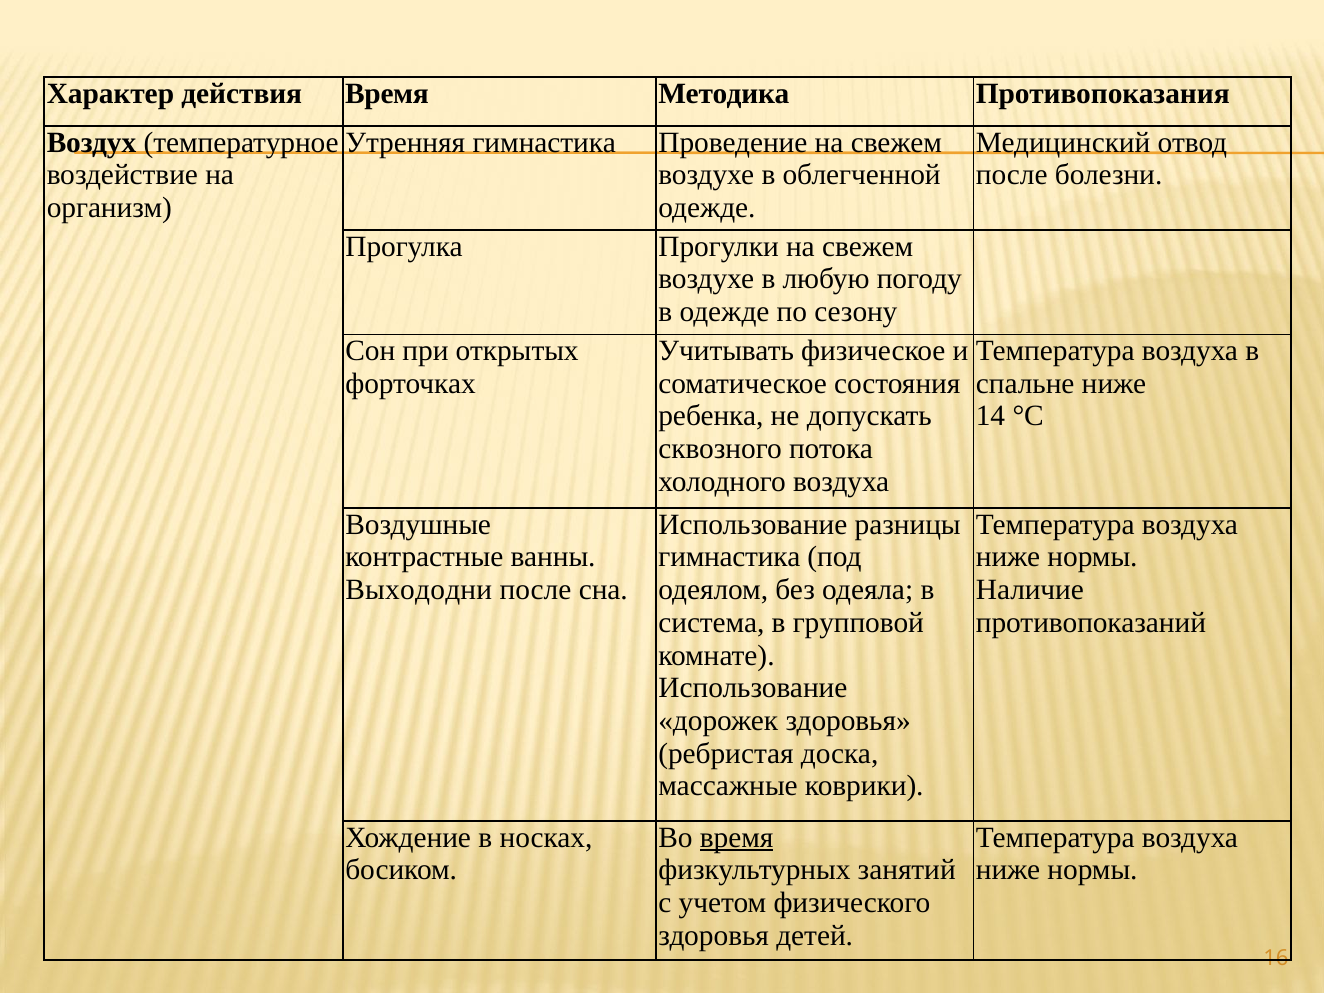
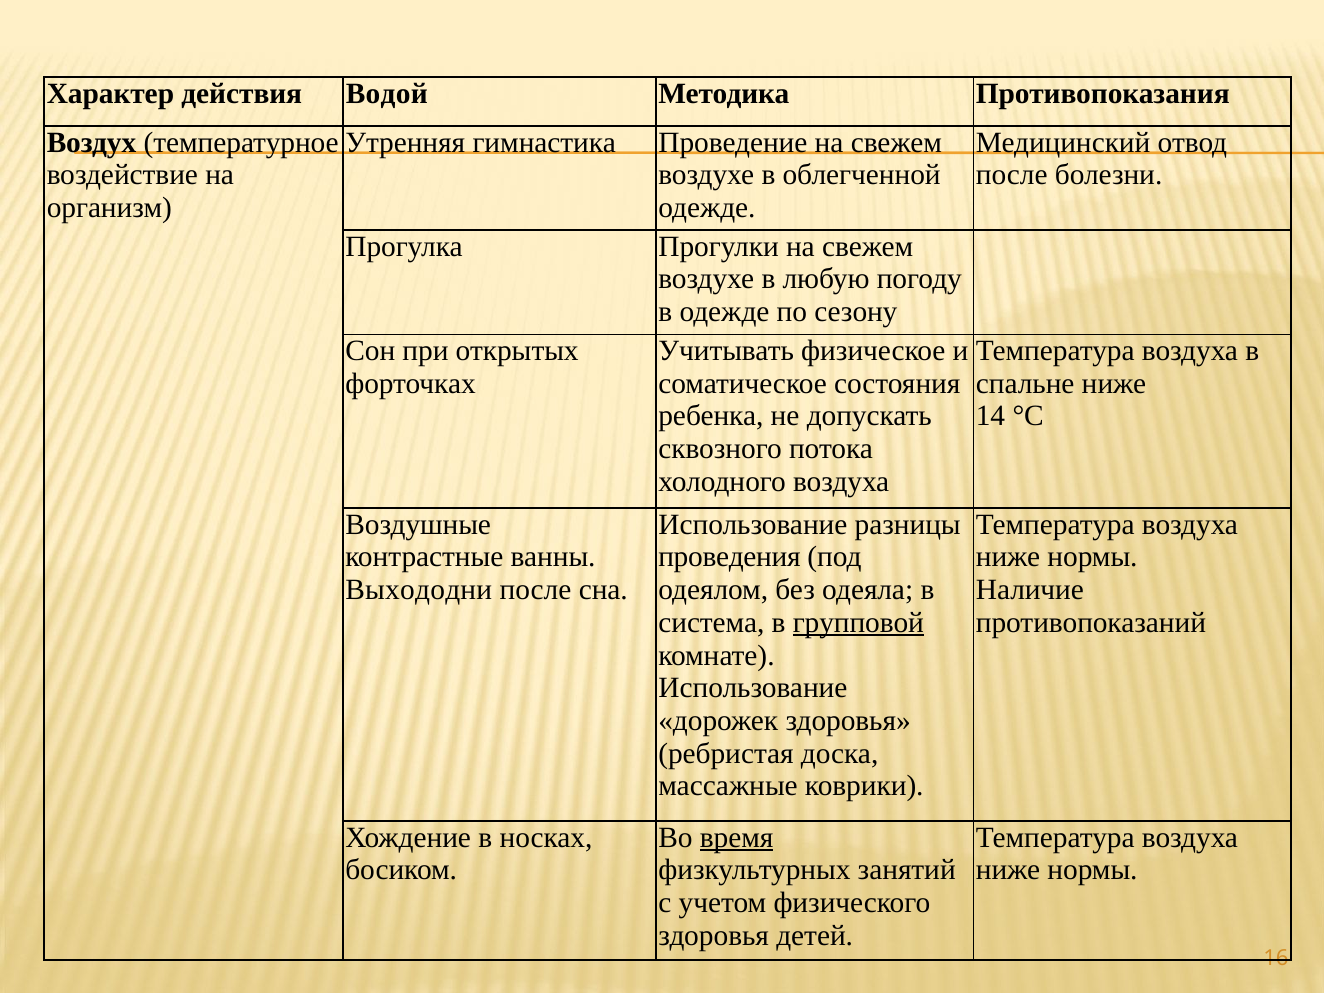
действия Время: Время -> Водой
гимнастика at (729, 557): гимнастика -> проведения
групповой underline: none -> present
